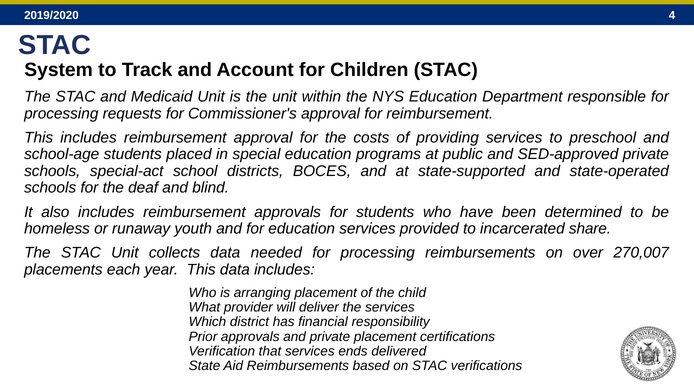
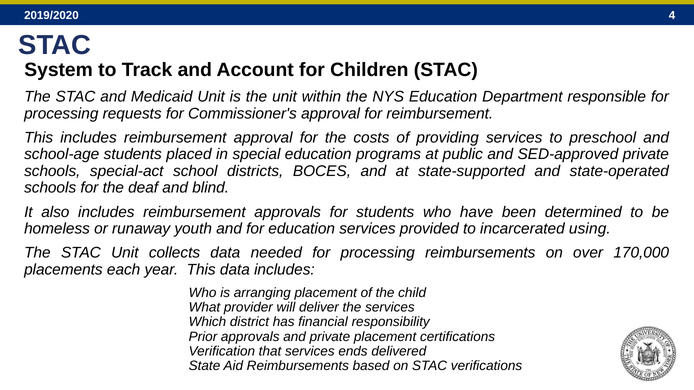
share: share -> using
270,007: 270,007 -> 170,000
